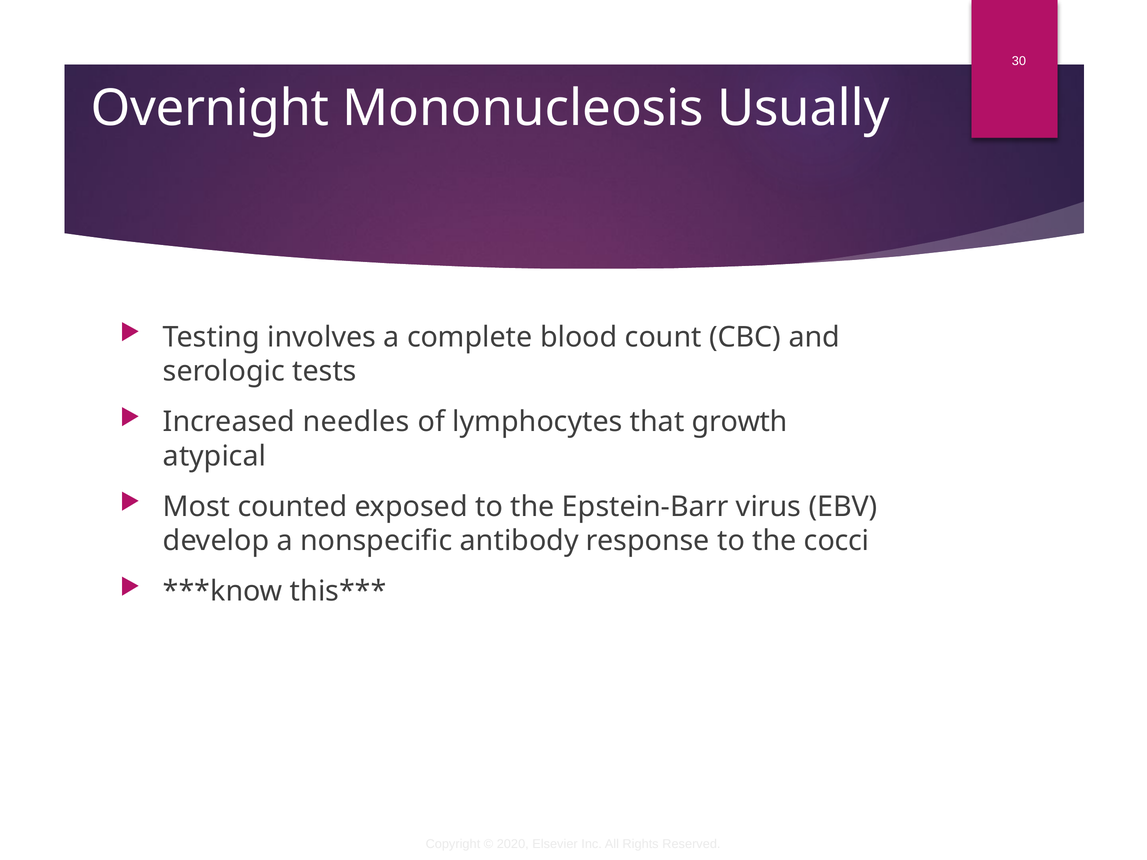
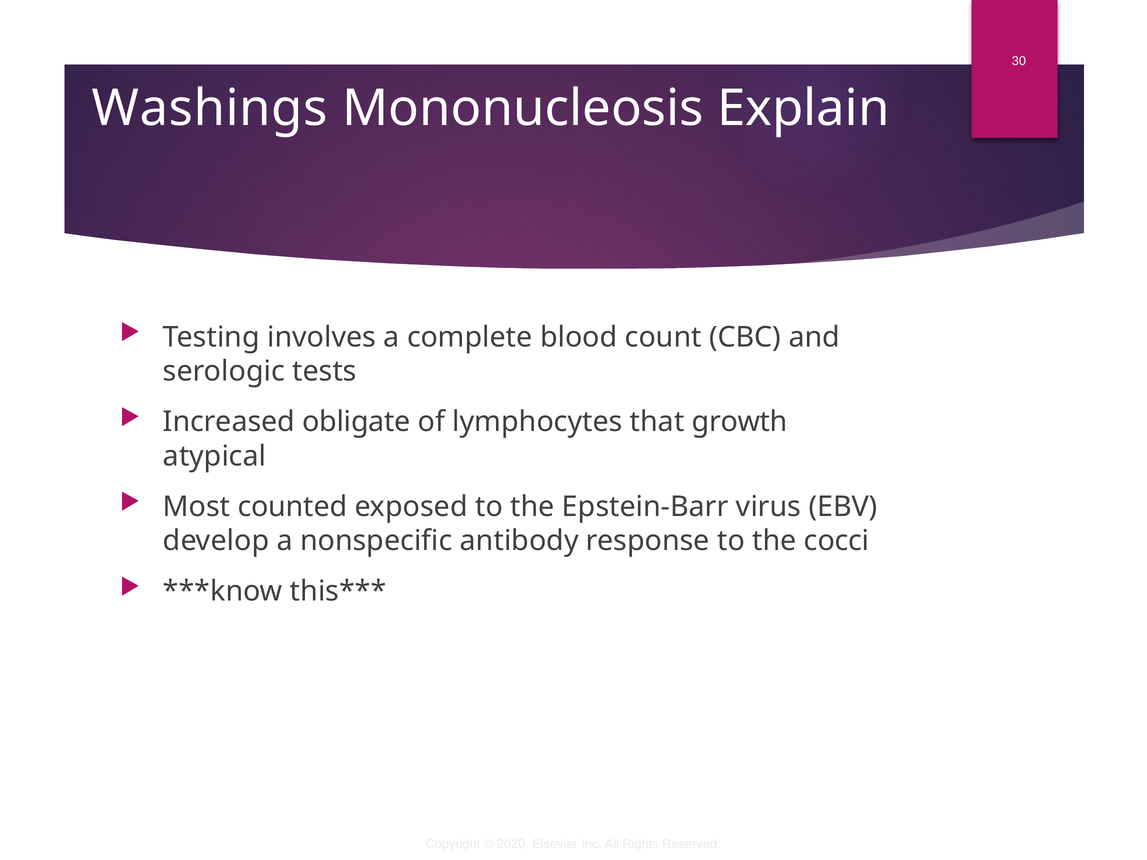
Overnight: Overnight -> Washings
Usually: Usually -> Explain
needles: needles -> obligate
